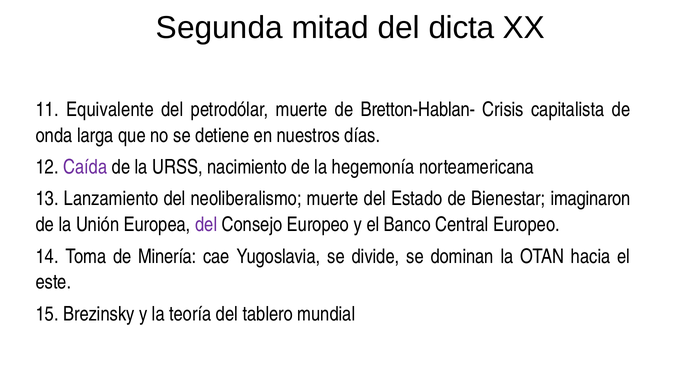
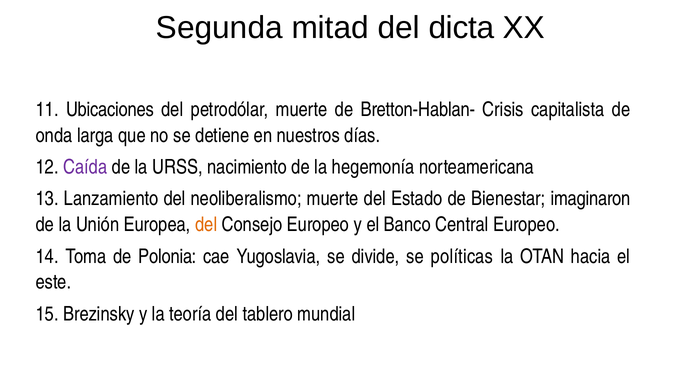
Equivalente: Equivalente -> Ubicaciones
del at (206, 225) colour: purple -> orange
Minería: Minería -> Polonia
dominan: dominan -> políticas
